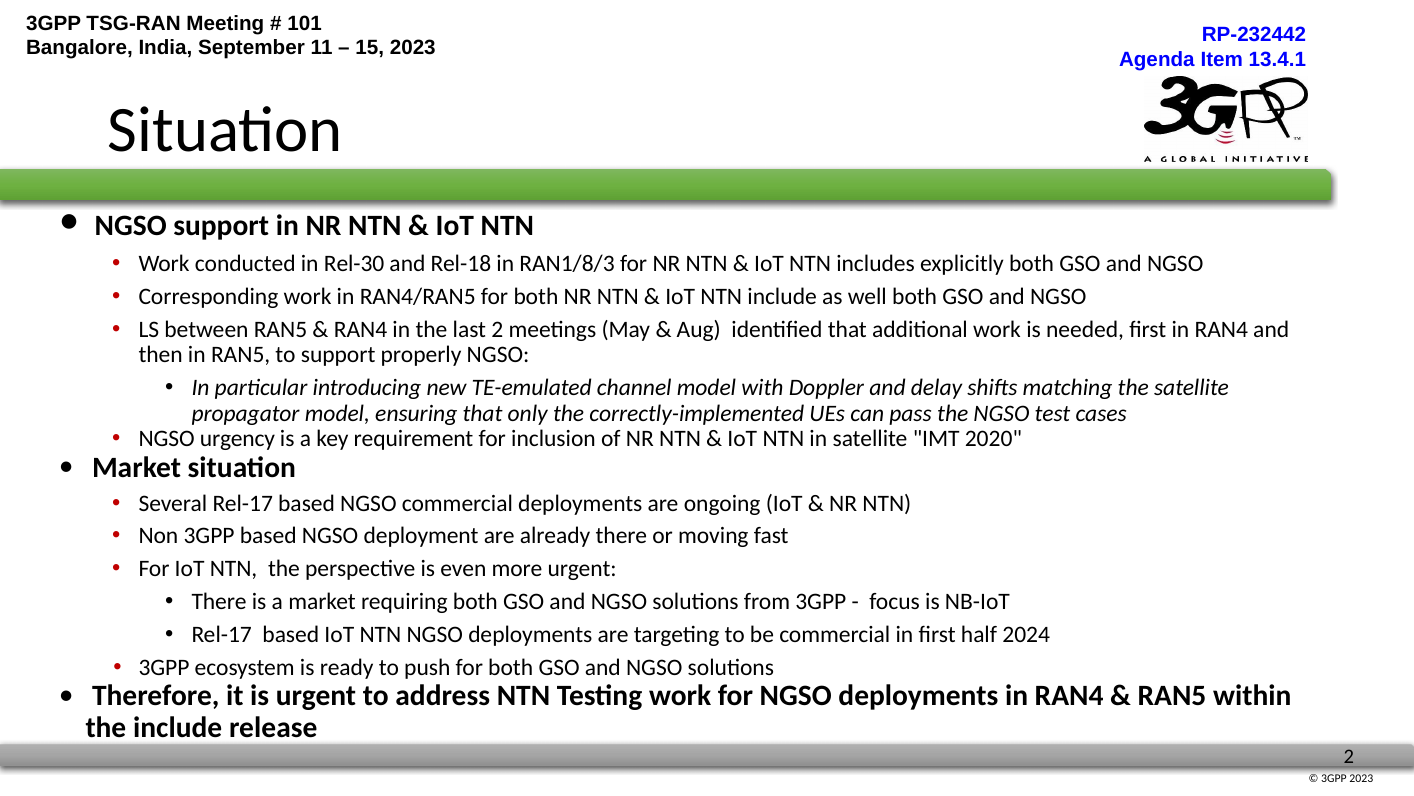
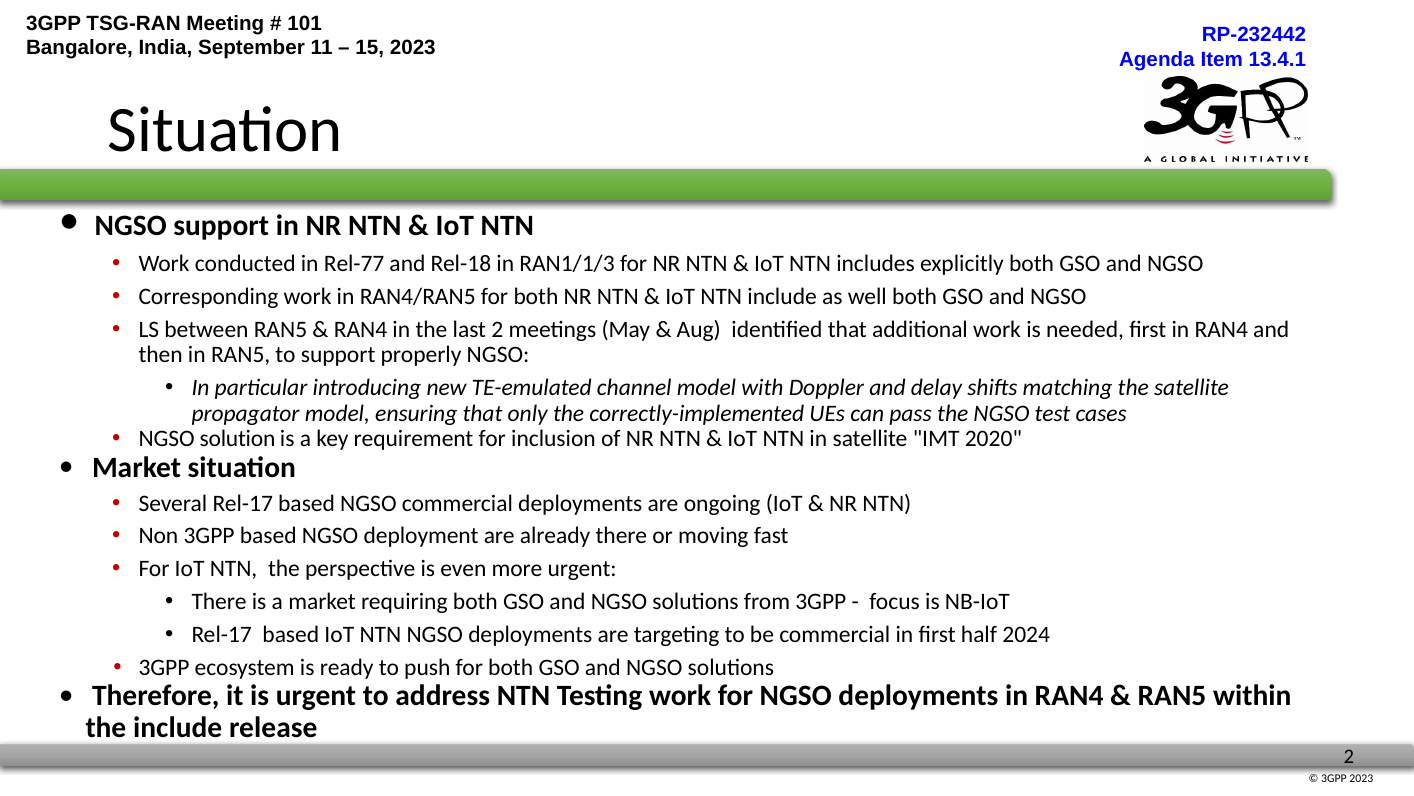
Rel-30: Rel-30 -> Rel-77
RAN1/8/3: RAN1/8/3 -> RAN1/1/3
urgency: urgency -> solution
